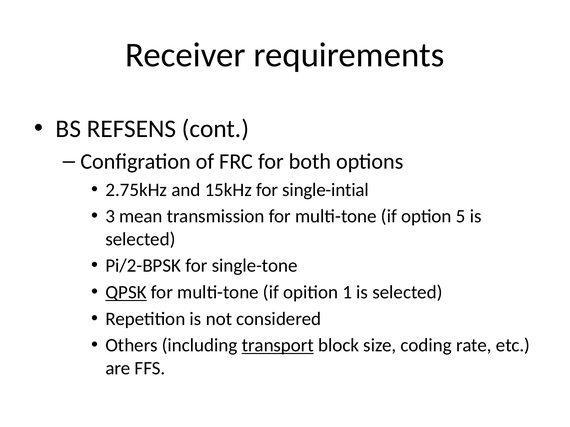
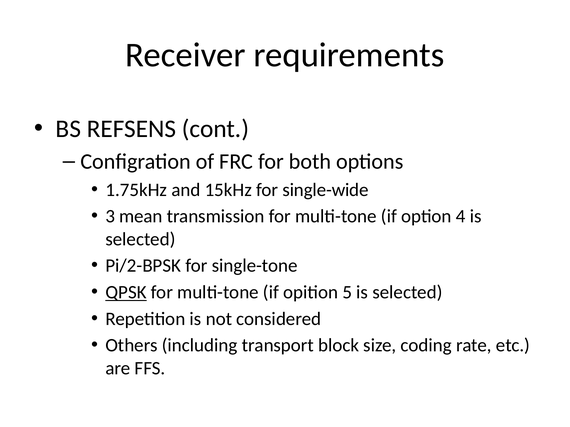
2.75kHz: 2.75kHz -> 1.75kHz
single-intial: single-intial -> single-wide
5: 5 -> 4
1: 1 -> 5
transport underline: present -> none
